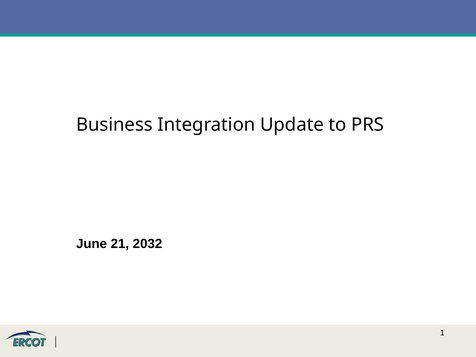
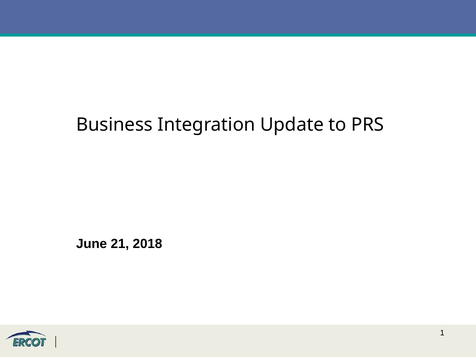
2032: 2032 -> 2018
